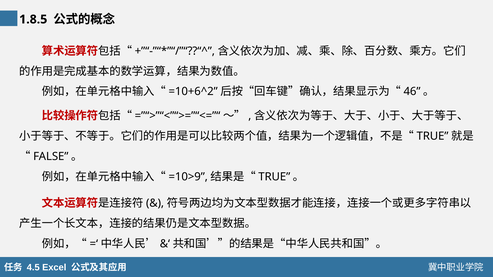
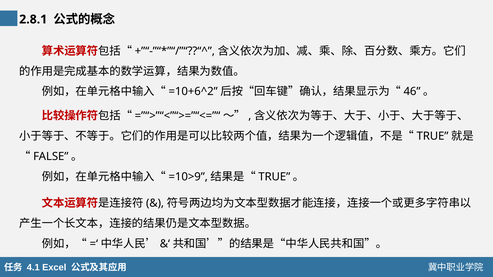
1.8.5: 1.8.5 -> 2.8.1
4.5: 4.5 -> 4.1
